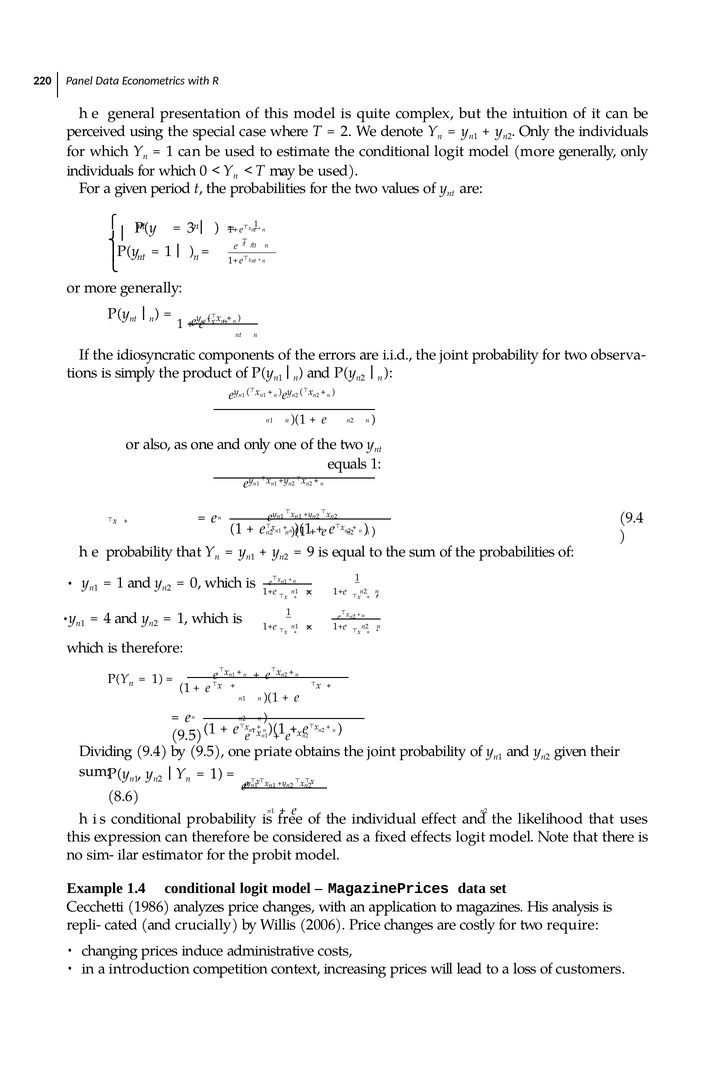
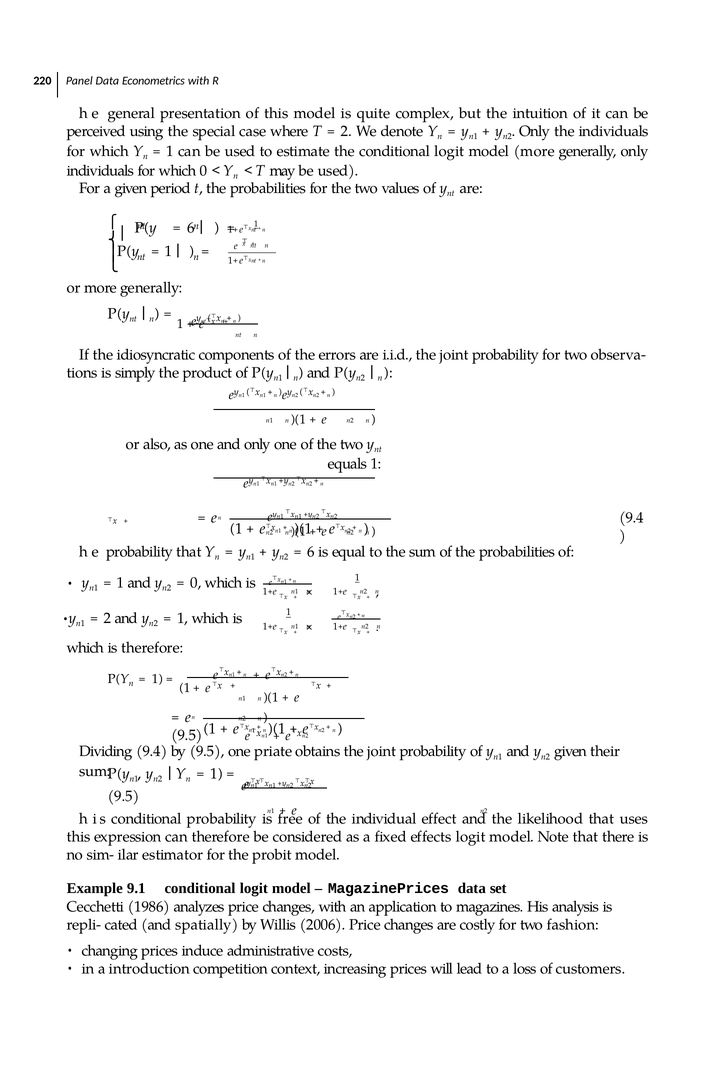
3 at (191, 228): 3 -> 6
9 at (311, 552): 9 -> 6
4 at (107, 619): 4 -> 2
8.6 at (123, 797): 8.6 -> 9.5
1.4: 1.4 -> 9.1
crucially: crucially -> spatially
require: require -> fashion
